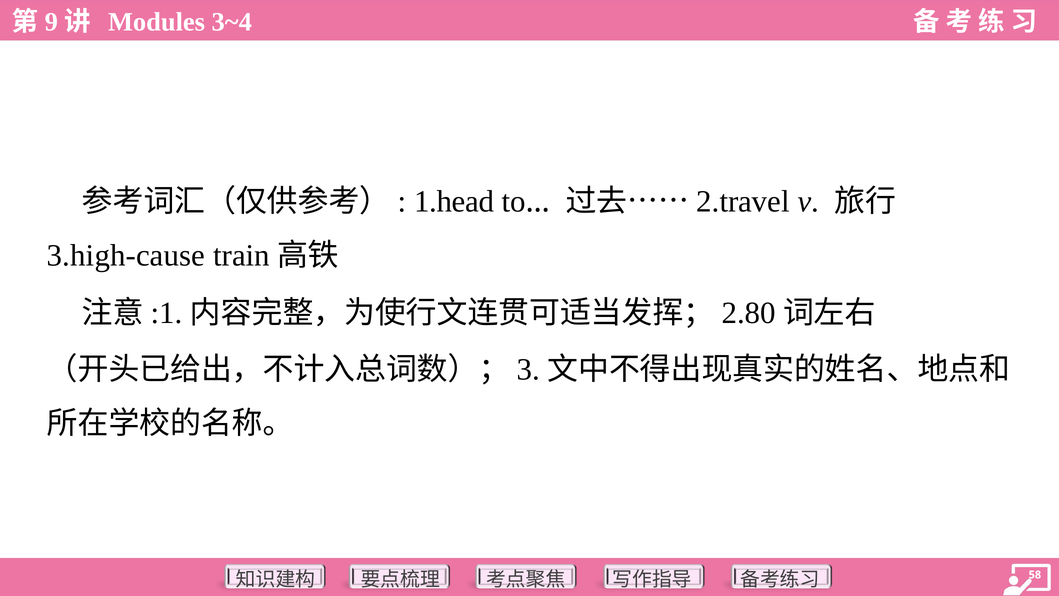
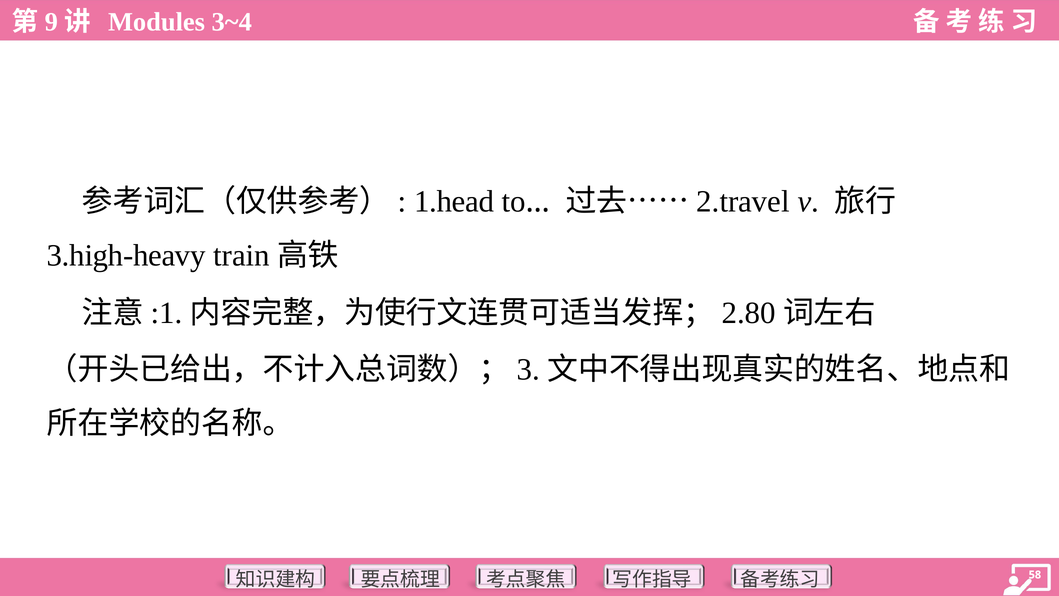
3.high-cause: 3.high-cause -> 3.high-heavy
